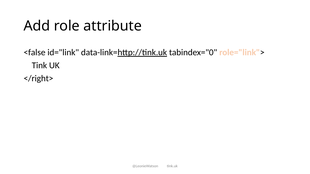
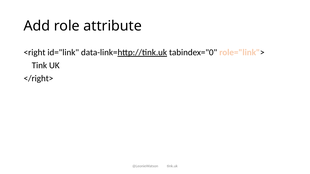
<false: <false -> <right
